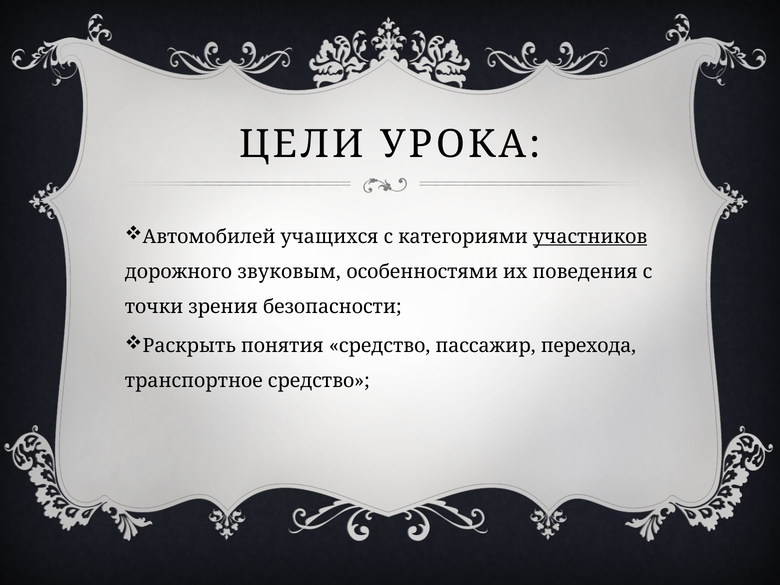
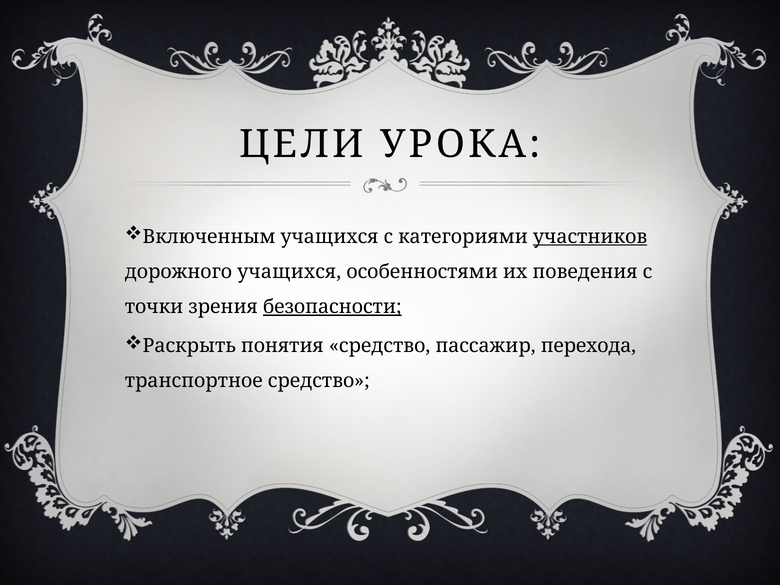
Автомобилей: Автомобилей -> Включенным
дорожного звуковым: звуковым -> учащихся
безопасности underline: none -> present
